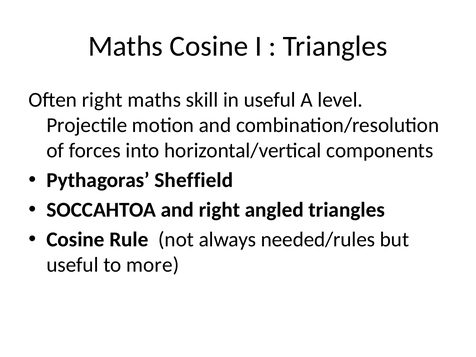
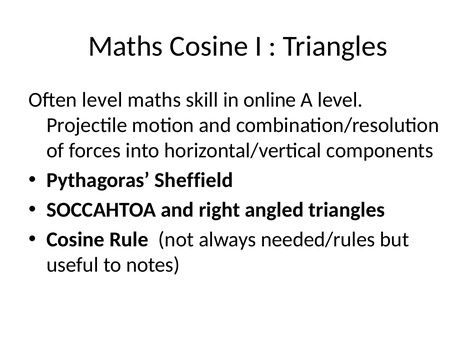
Often right: right -> level
in useful: useful -> online
more: more -> notes
